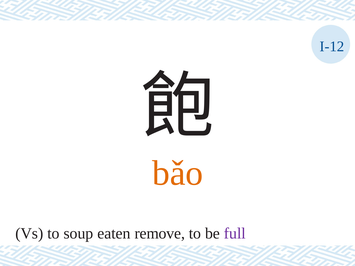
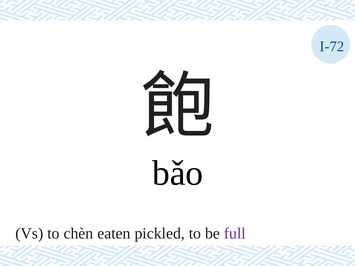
I-12: I-12 -> I-72
bǎo colour: orange -> black
soup: soup -> chèn
remove: remove -> pickled
